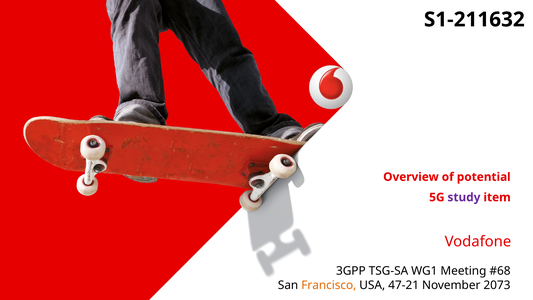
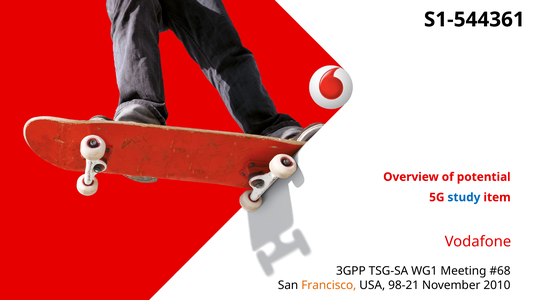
S1-211632: S1-211632 -> S1-544361
study colour: purple -> blue
47-21: 47-21 -> 98-21
2073: 2073 -> 2010
